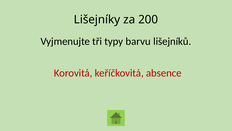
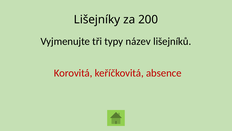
barvu: barvu -> název
